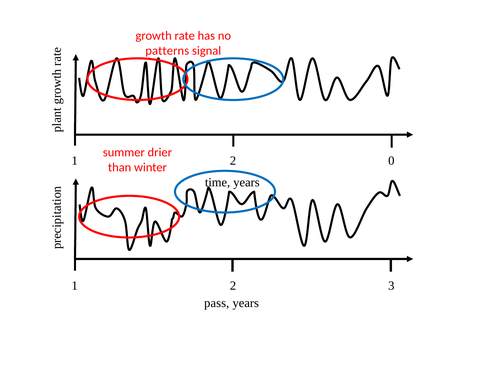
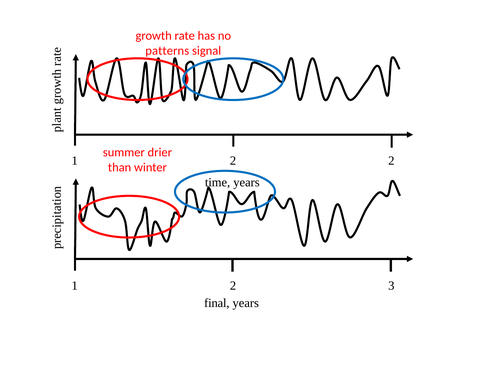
2 0: 0 -> 2
pass: pass -> final
